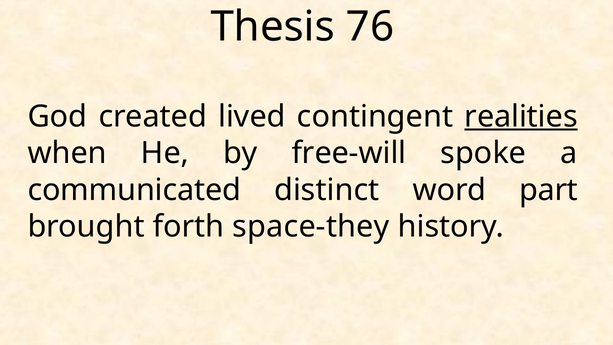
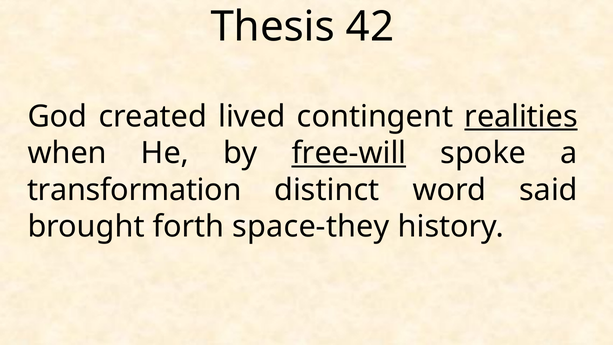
76: 76 -> 42
free-will underline: none -> present
communicated: communicated -> transformation
part: part -> said
